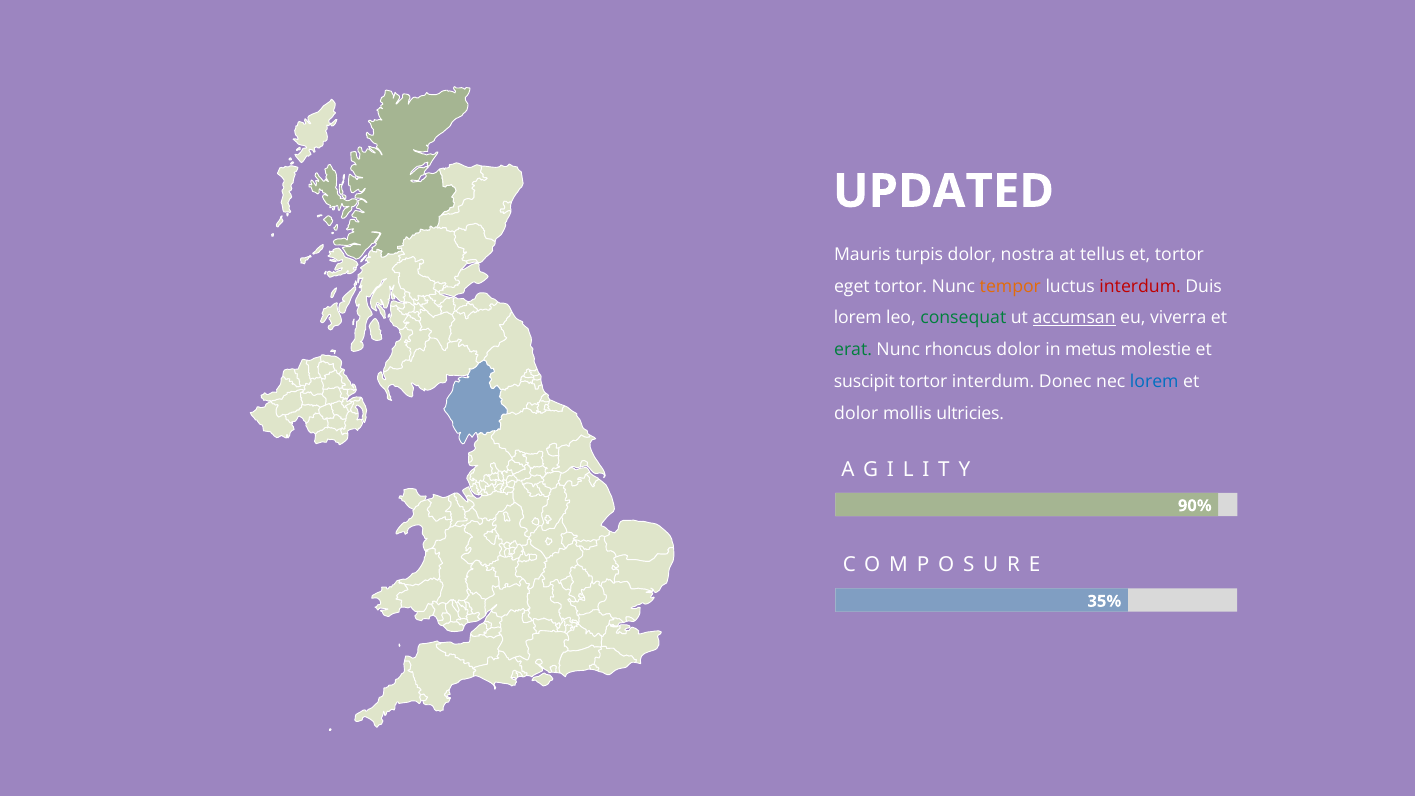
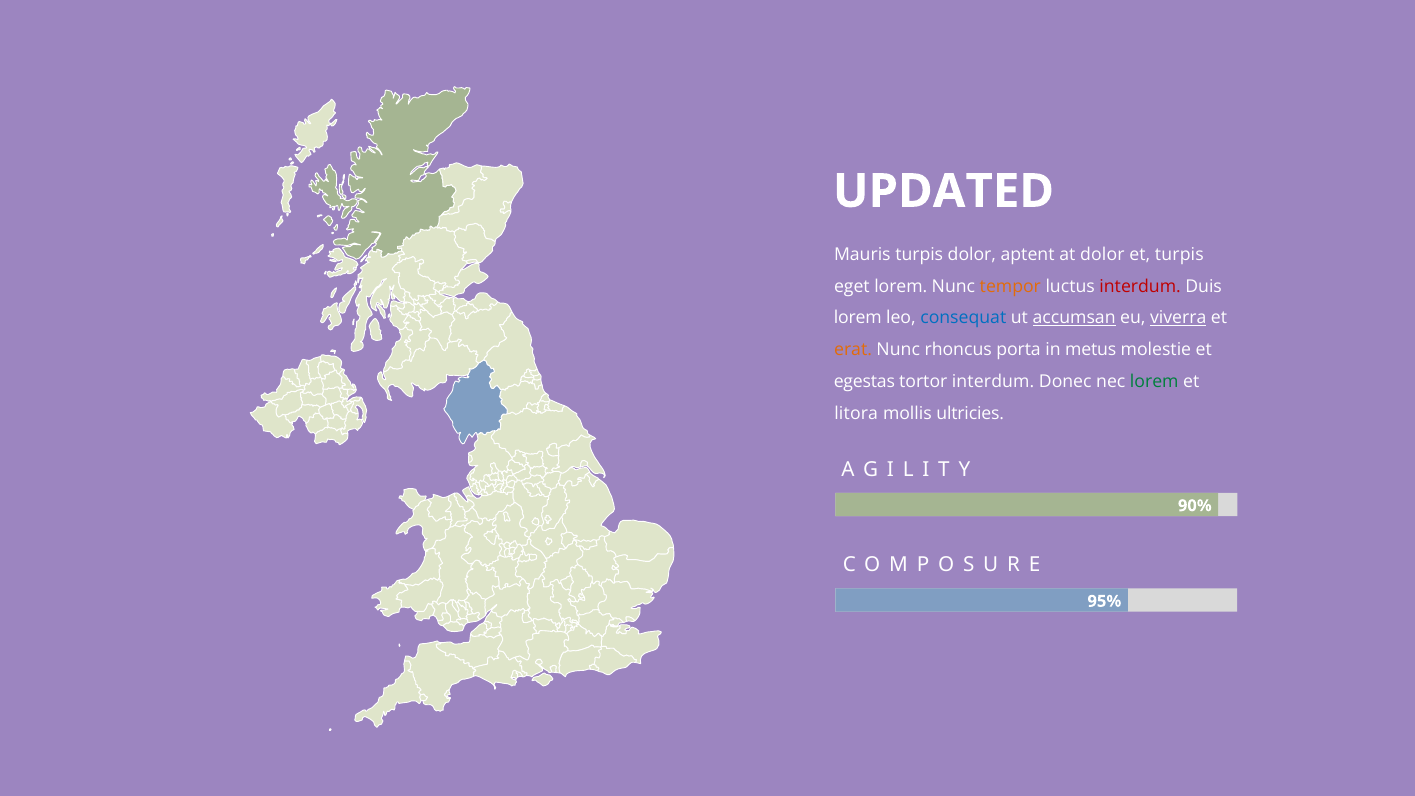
nostra: nostra -> aptent
at tellus: tellus -> dolor
et tortor: tortor -> turpis
eget tortor: tortor -> lorem
consequat colour: green -> blue
viverra underline: none -> present
erat colour: green -> orange
rhoncus dolor: dolor -> porta
suscipit: suscipit -> egestas
lorem at (1154, 382) colour: blue -> green
dolor at (856, 414): dolor -> litora
35%: 35% -> 95%
